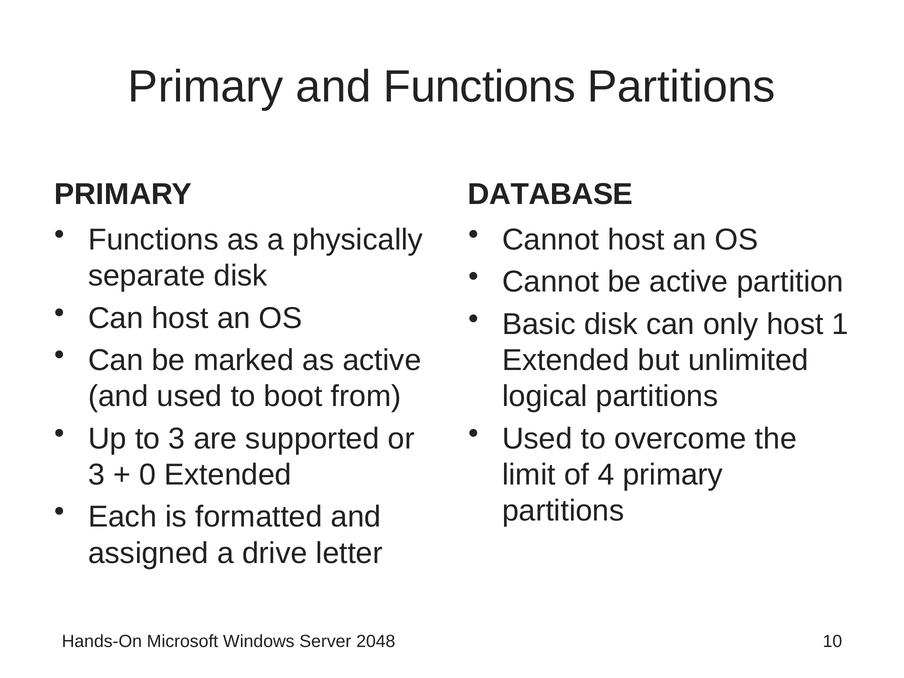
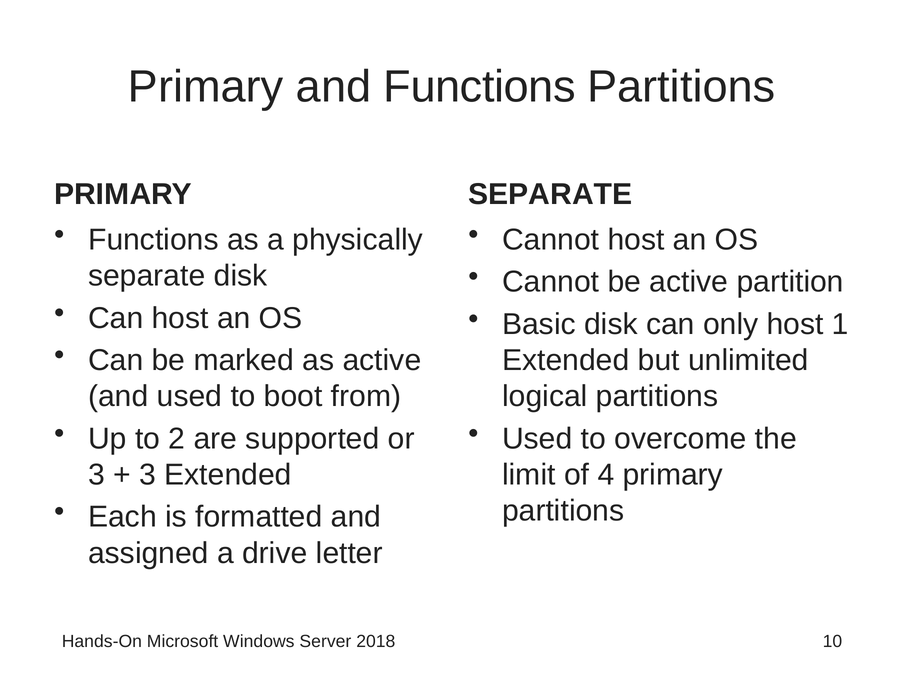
DATABASE at (550, 194): DATABASE -> SEPARATE
to 3: 3 -> 2
0 at (148, 475): 0 -> 3
2048: 2048 -> 2018
